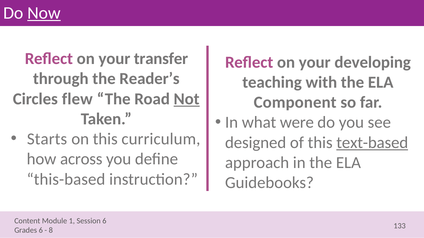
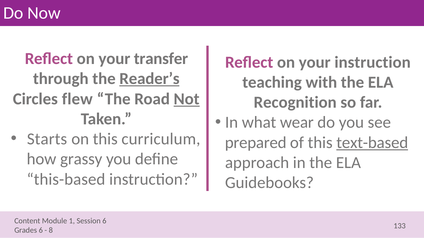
Now underline: present -> none
your developing: developing -> instruction
Reader’s underline: none -> present
Component: Component -> Recognition
were: were -> wear
designed: designed -> prepared
across: across -> grassy
